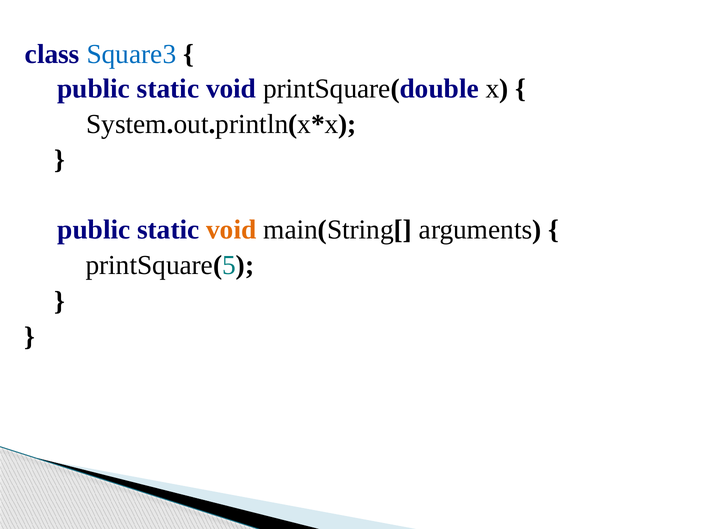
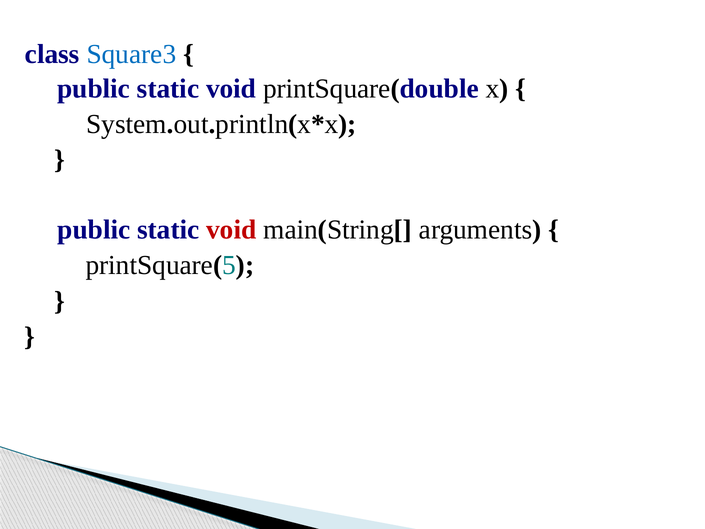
void at (231, 230) colour: orange -> red
